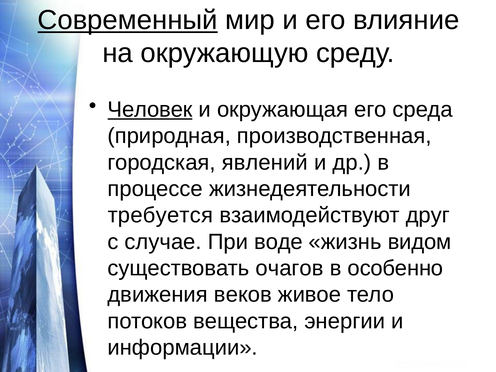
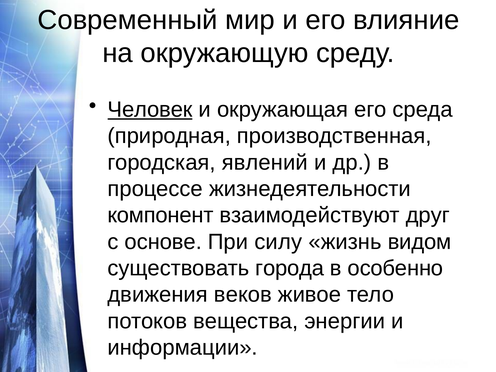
Современный underline: present -> none
требуется: требуется -> компонент
случае: случае -> основе
воде: воде -> силу
очагов: очагов -> города
